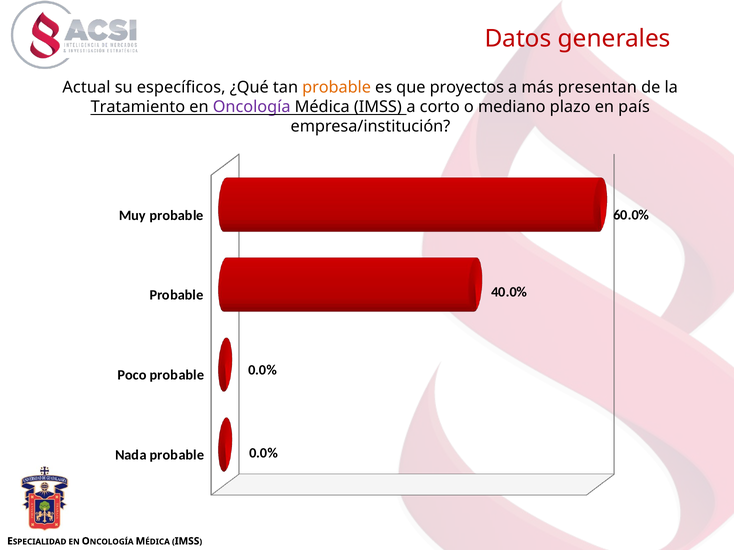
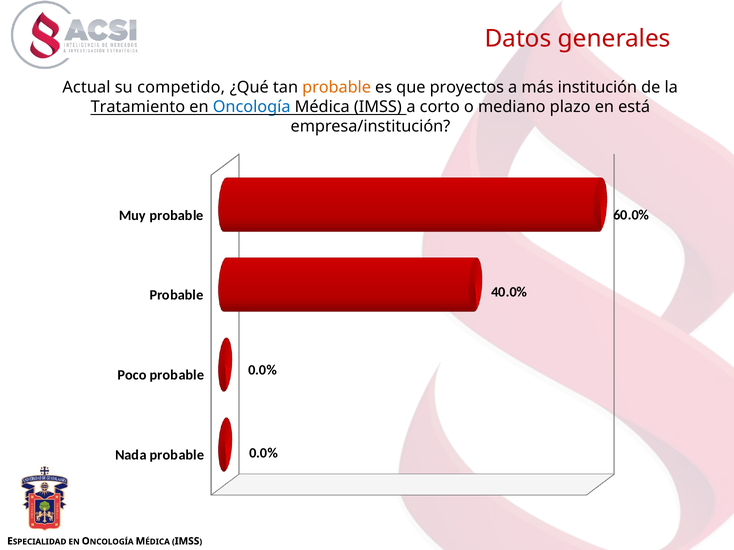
específicos: específicos -> competido
presentan: presentan -> institución
Oncología at (252, 107) colour: purple -> blue
país: país -> está
